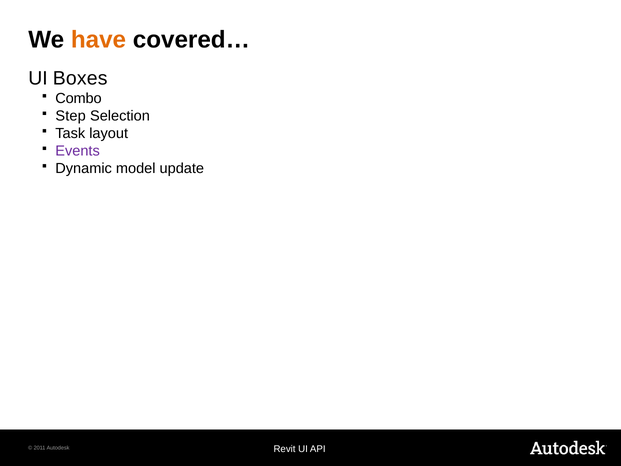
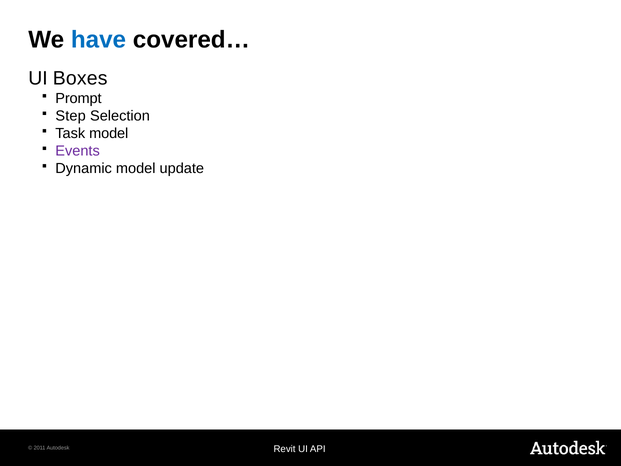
have colour: orange -> blue
Combo: Combo -> Prompt
Task layout: layout -> model
